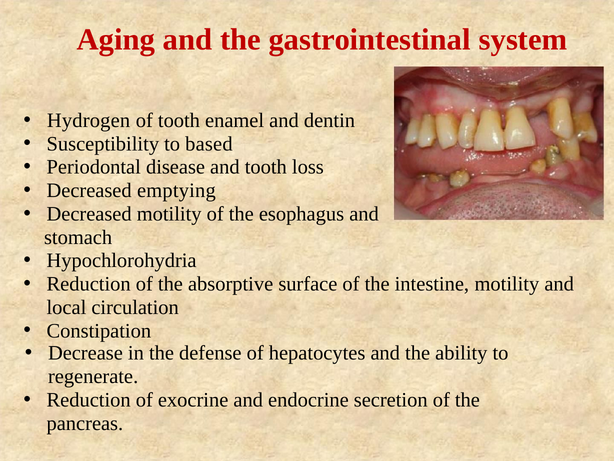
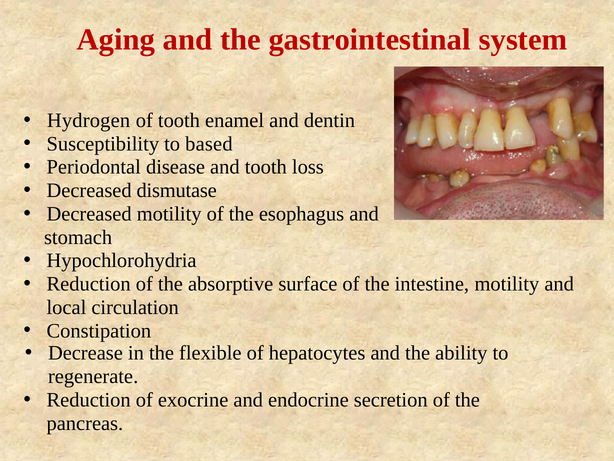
emptying: emptying -> dismutase
defense: defense -> flexible
